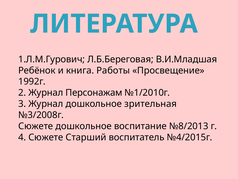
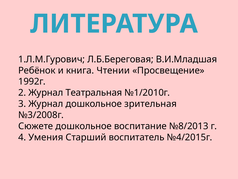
Работы: Работы -> Чтении
Персонажам: Персонажам -> Театральная
4 Сюжете: Сюжете -> Умения
